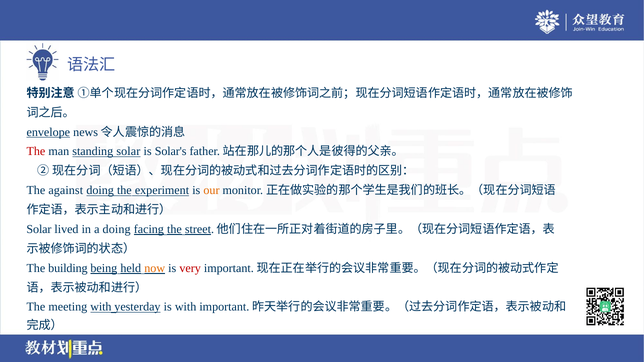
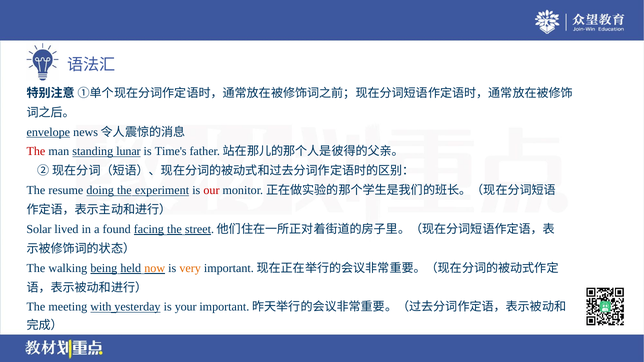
standing solar: solar -> lunar
Solar's: Solar's -> Time's
against: against -> resume
our colour: orange -> red
a doing: doing -> found
building: building -> walking
very colour: red -> orange
is with: with -> your
